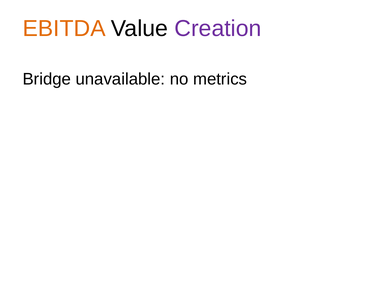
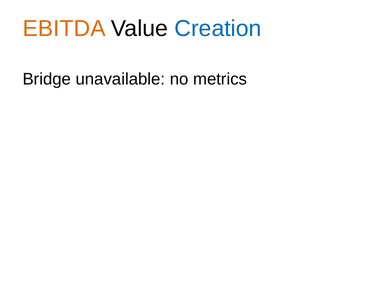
Creation colour: purple -> blue
